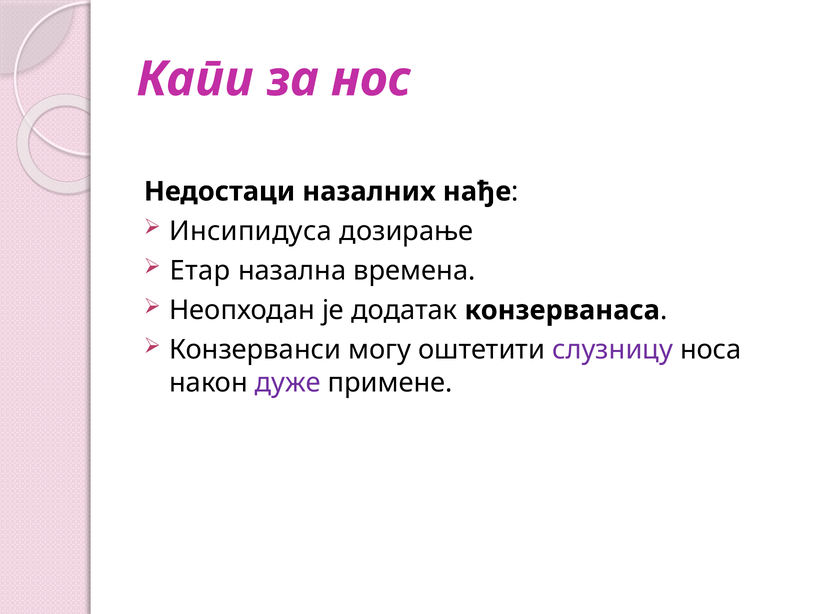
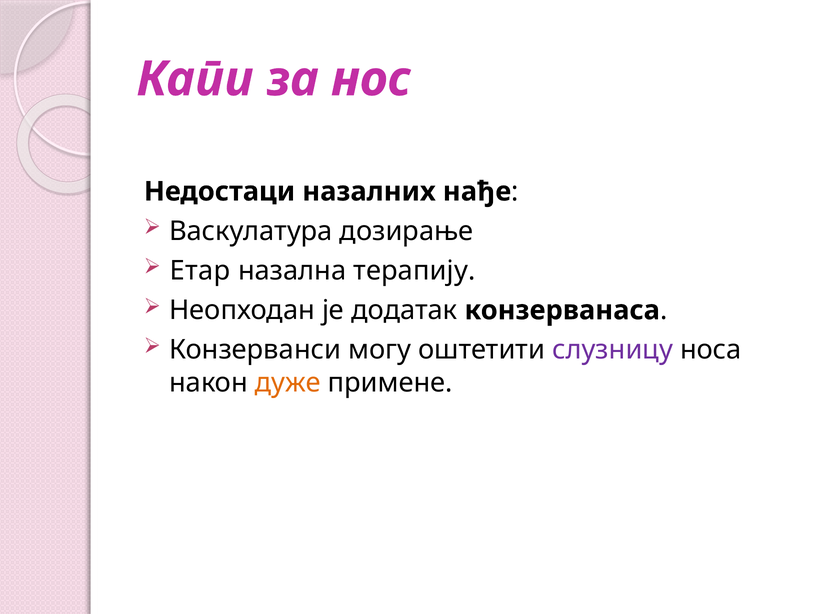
Инсипидуса: Инсипидуса -> Васкулатура
времена: времена -> терапију
дуже colour: purple -> orange
